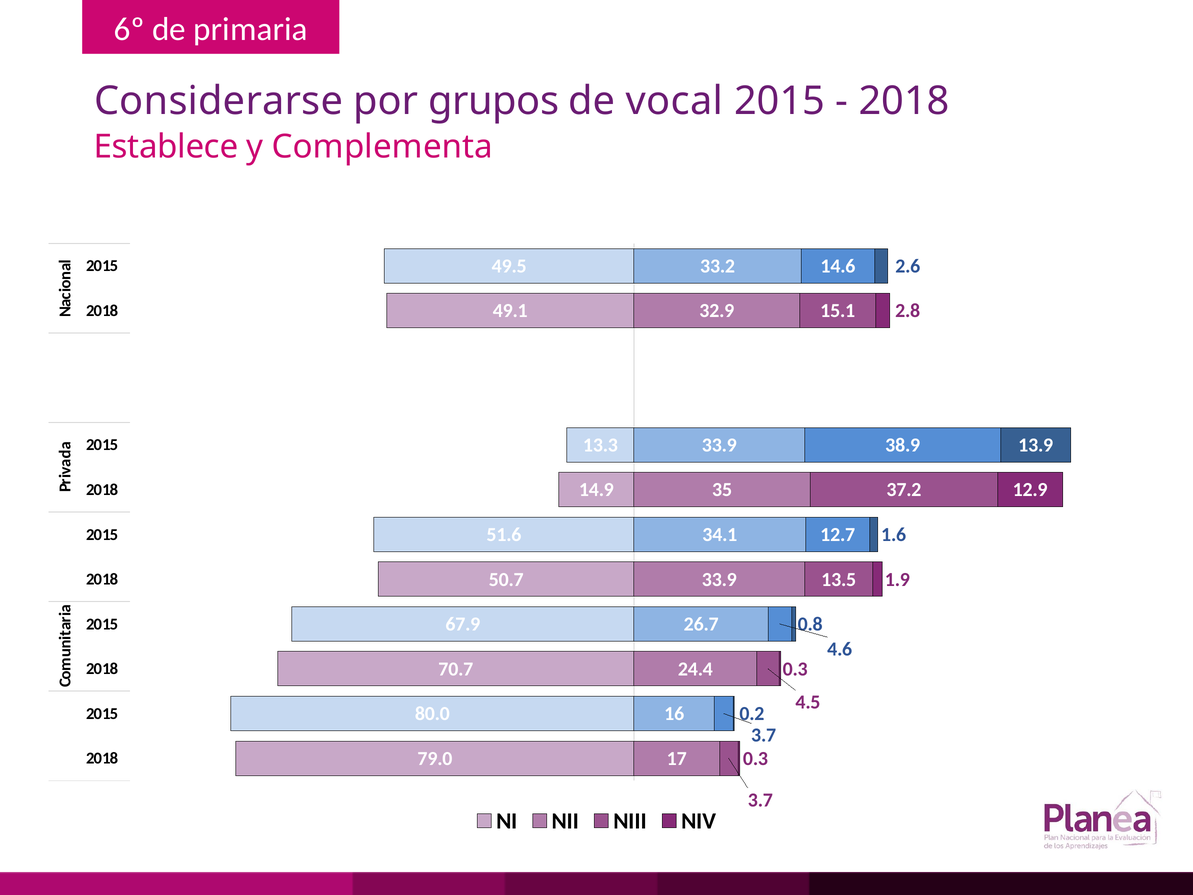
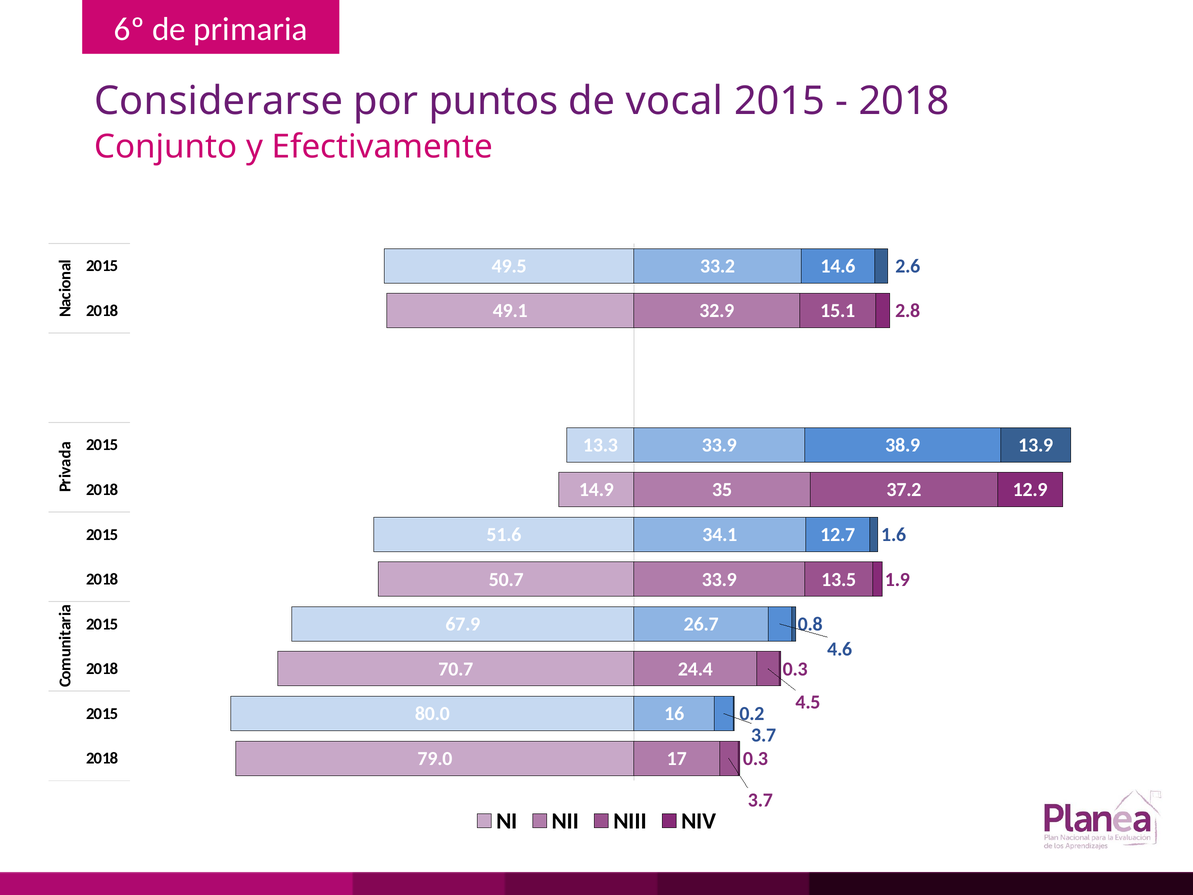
grupos: grupos -> puntos
Establece: Establece -> Conjunto
Complementa: Complementa -> Efectivamente
